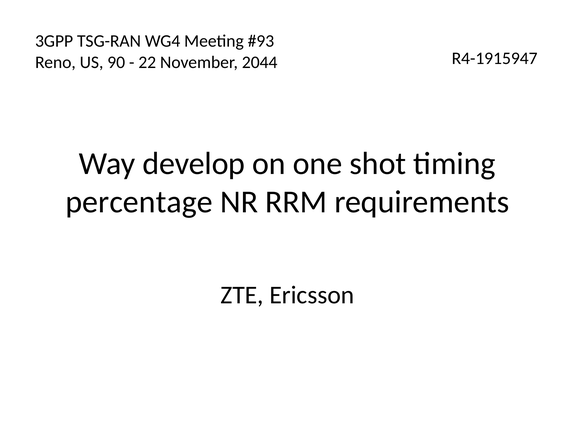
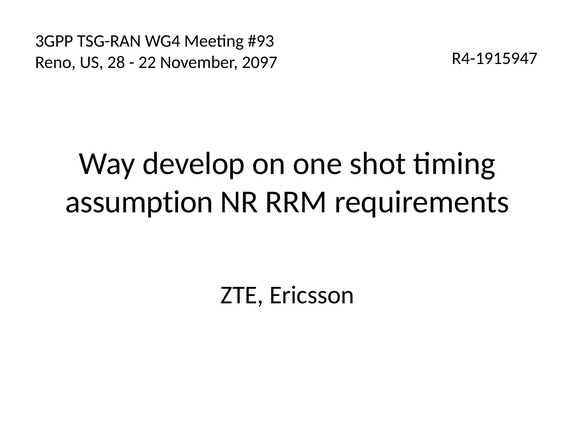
90: 90 -> 28
2044: 2044 -> 2097
percentage: percentage -> assumption
